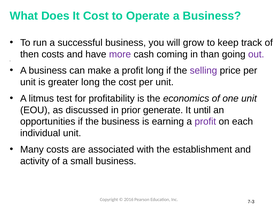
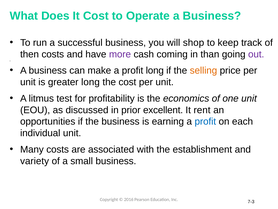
grow: grow -> shop
selling colour: purple -> orange
generate: generate -> excellent
until: until -> rent
profit at (205, 121) colour: purple -> blue
activity: activity -> variety
